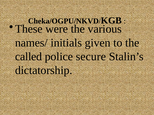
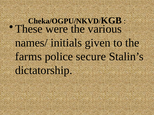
called: called -> farms
